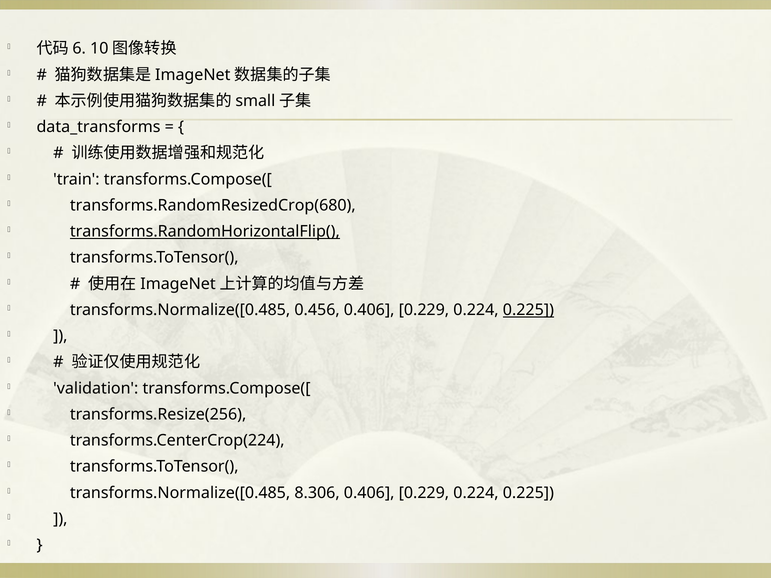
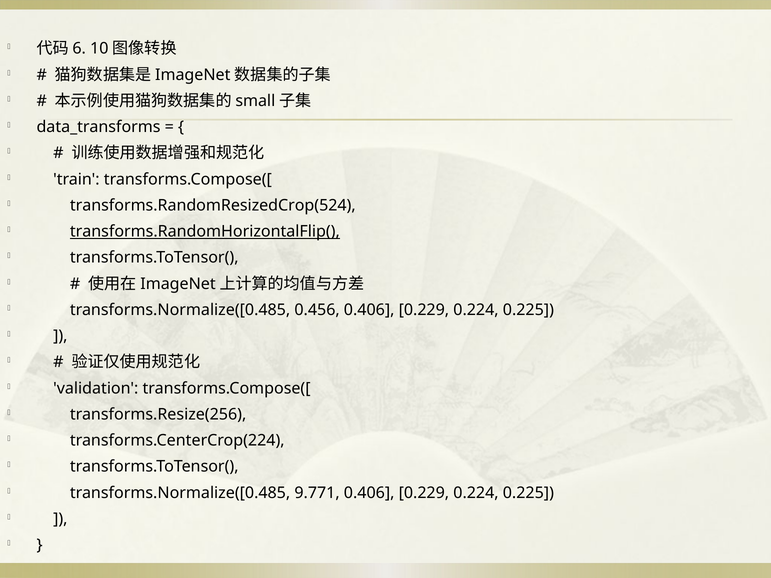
transforms.RandomResizedCrop(680: transforms.RandomResizedCrop(680 -> transforms.RandomResizedCrop(524
0.225 at (528, 310) underline: present -> none
8.306: 8.306 -> 9.771
